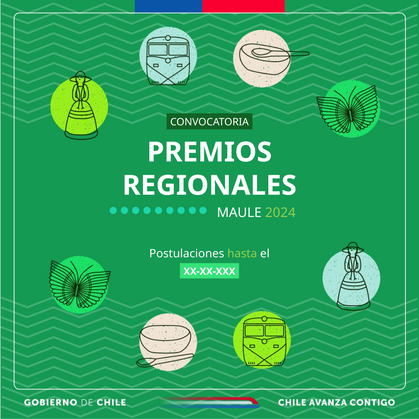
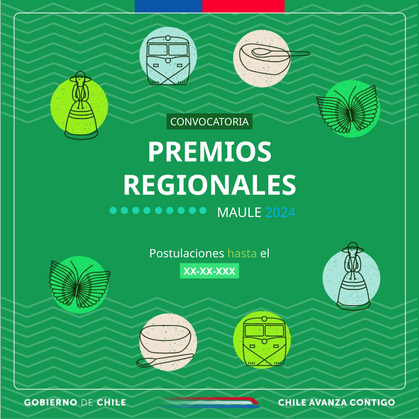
2024 colour: light green -> light blue
